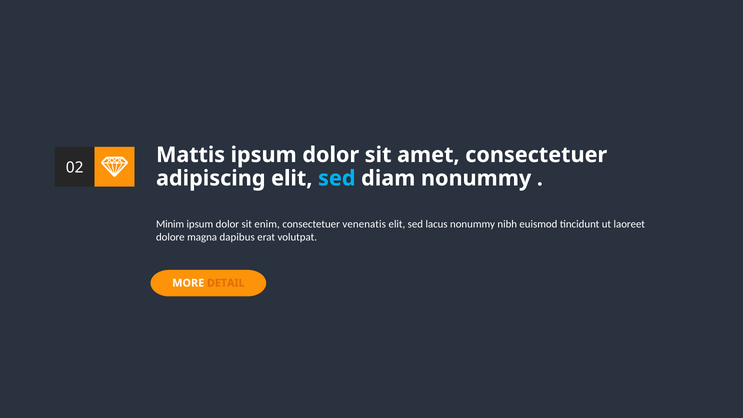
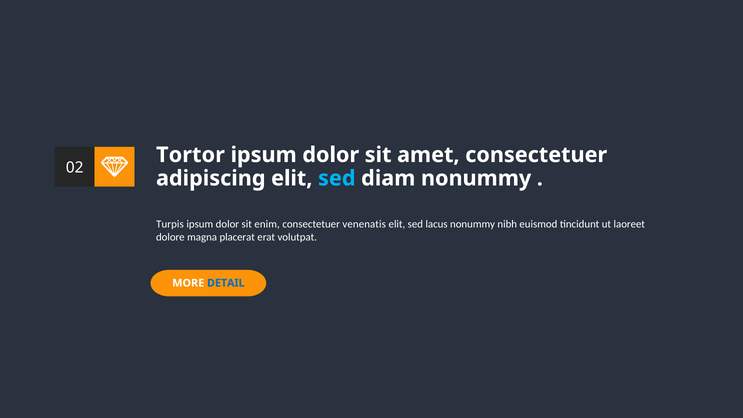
Mattis: Mattis -> Tortor
Minim: Minim -> Turpis
dapibus: dapibus -> placerat
DETAIL colour: orange -> blue
